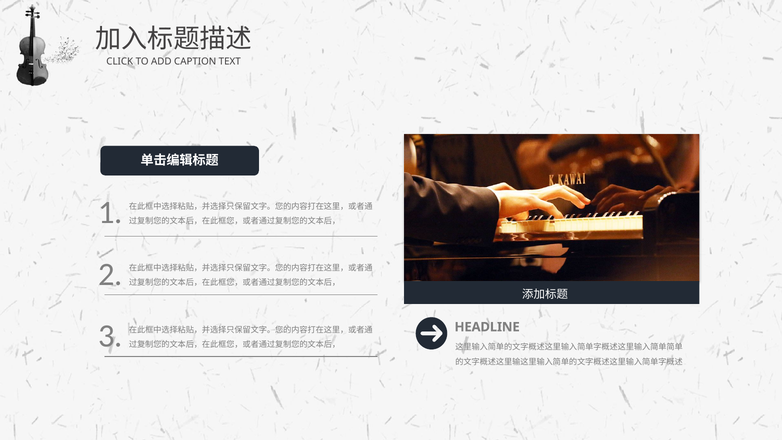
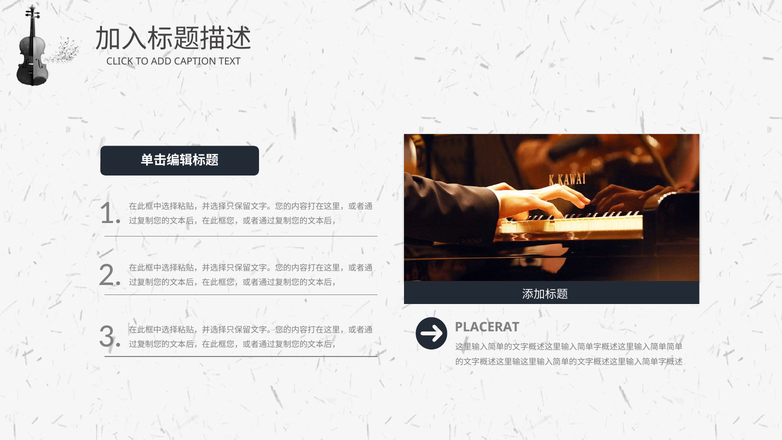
HEADLINE: HEADLINE -> PLACERAT
